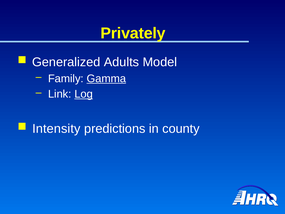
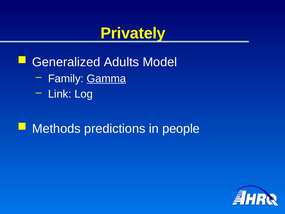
Log underline: present -> none
Intensity: Intensity -> Methods
county: county -> people
